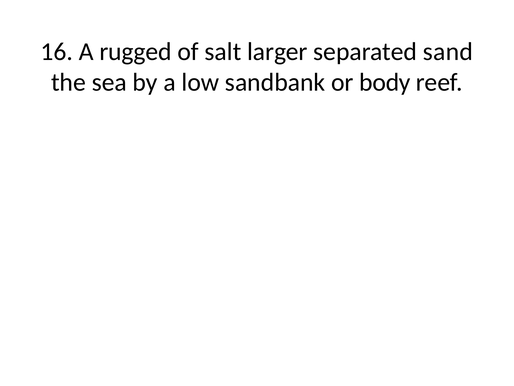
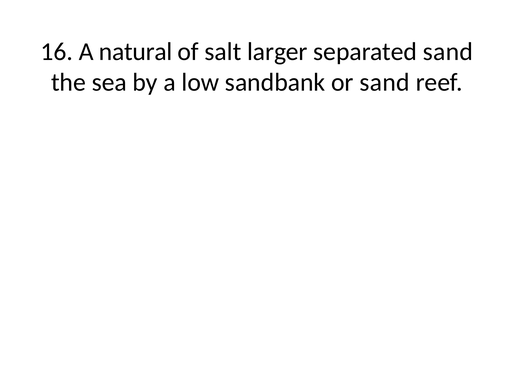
rugged: rugged -> natural
or body: body -> sand
